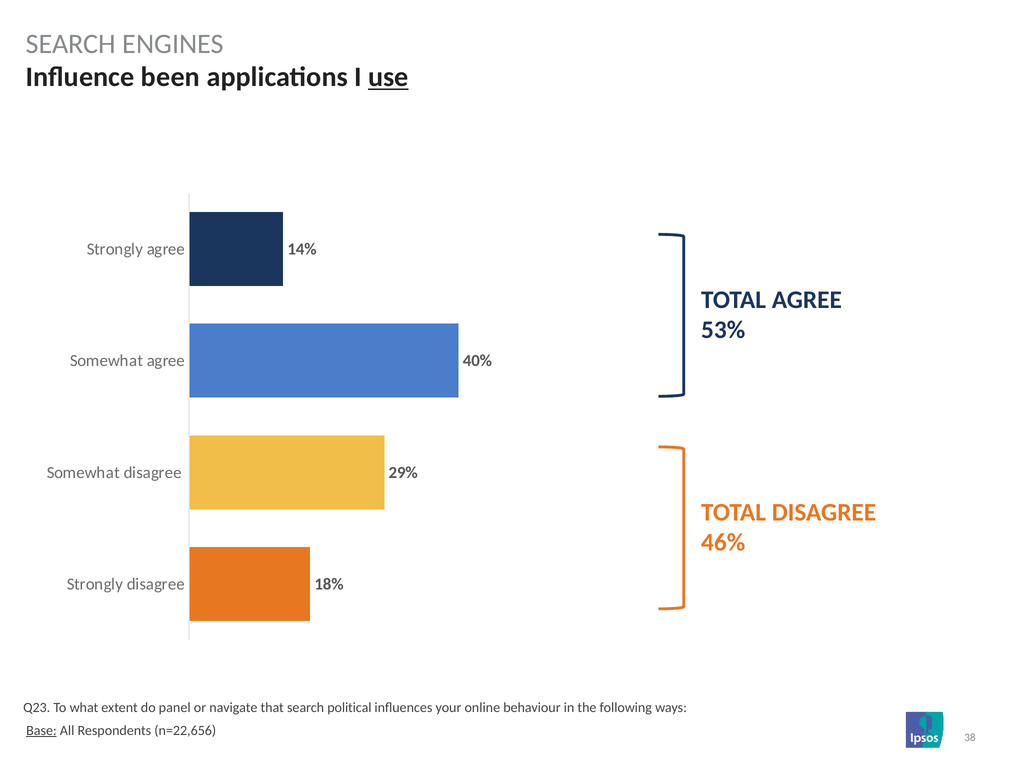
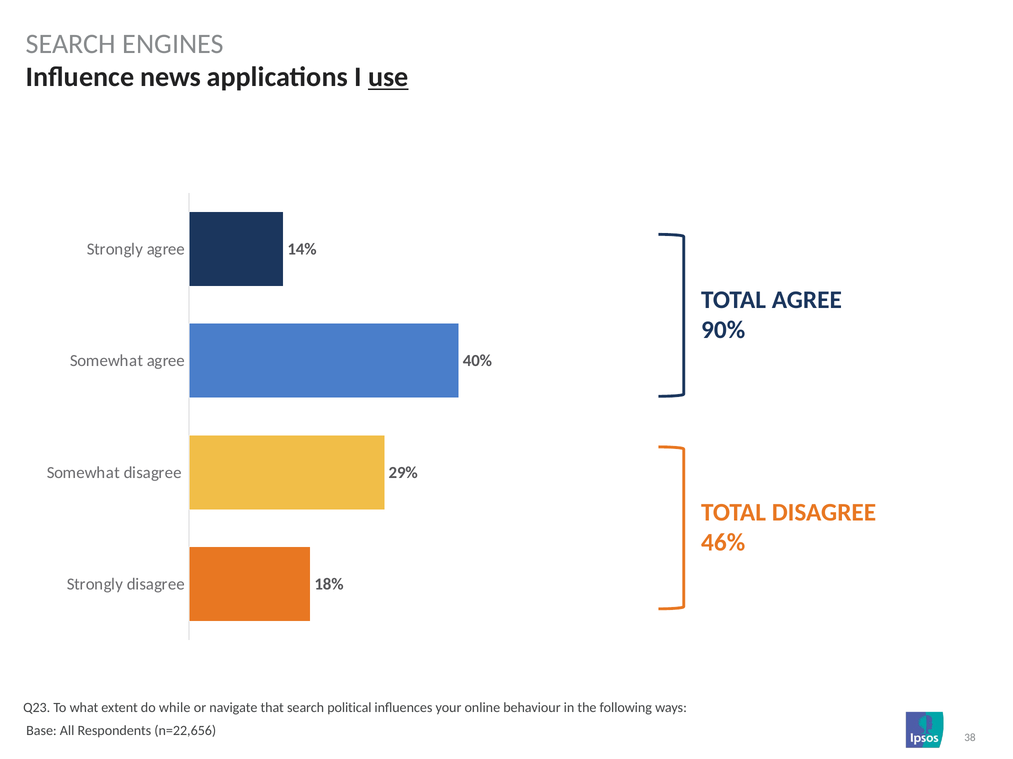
been: been -> news
53%: 53% -> 90%
panel: panel -> while
Base underline: present -> none
